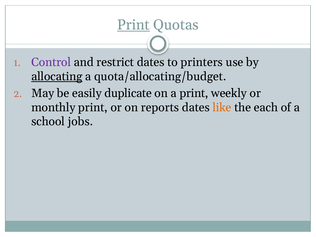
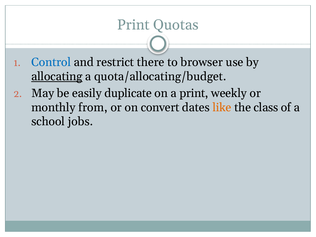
Print at (133, 25) underline: present -> none
Control colour: purple -> blue
restrict dates: dates -> there
printers: printers -> browser
monthly print: print -> from
reports: reports -> convert
each: each -> class
